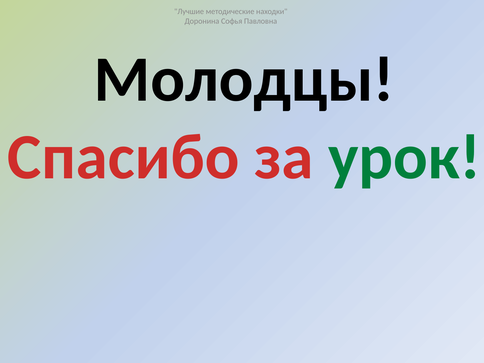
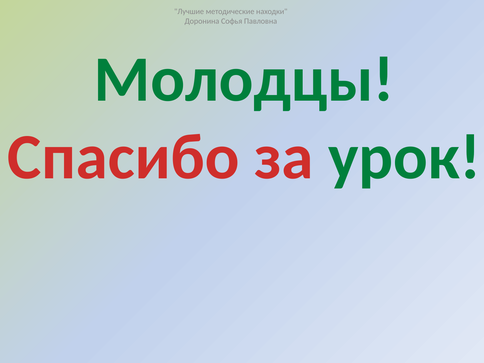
Молодцы colour: black -> green
